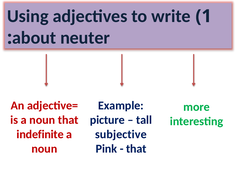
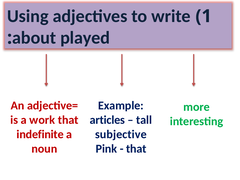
neuter: neuter -> played
is a noun: noun -> work
picture: picture -> articles
